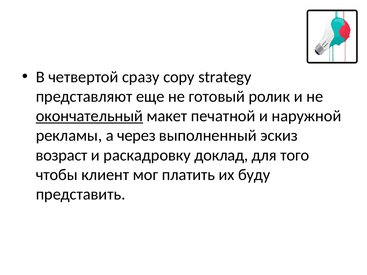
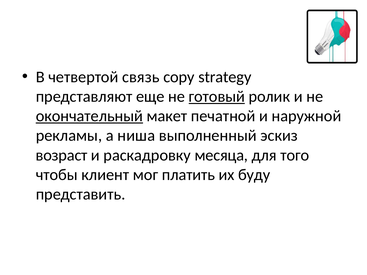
сразу: сразу -> связь
готовый underline: none -> present
через: через -> ниша
доклад: доклад -> месяца
